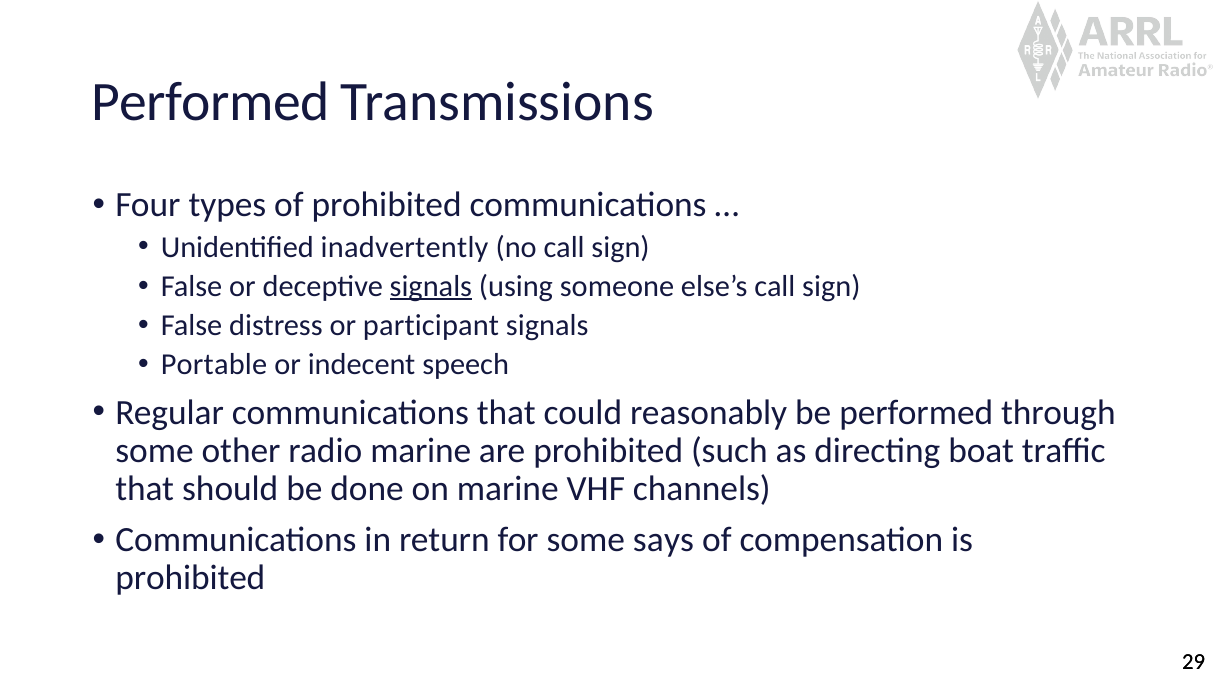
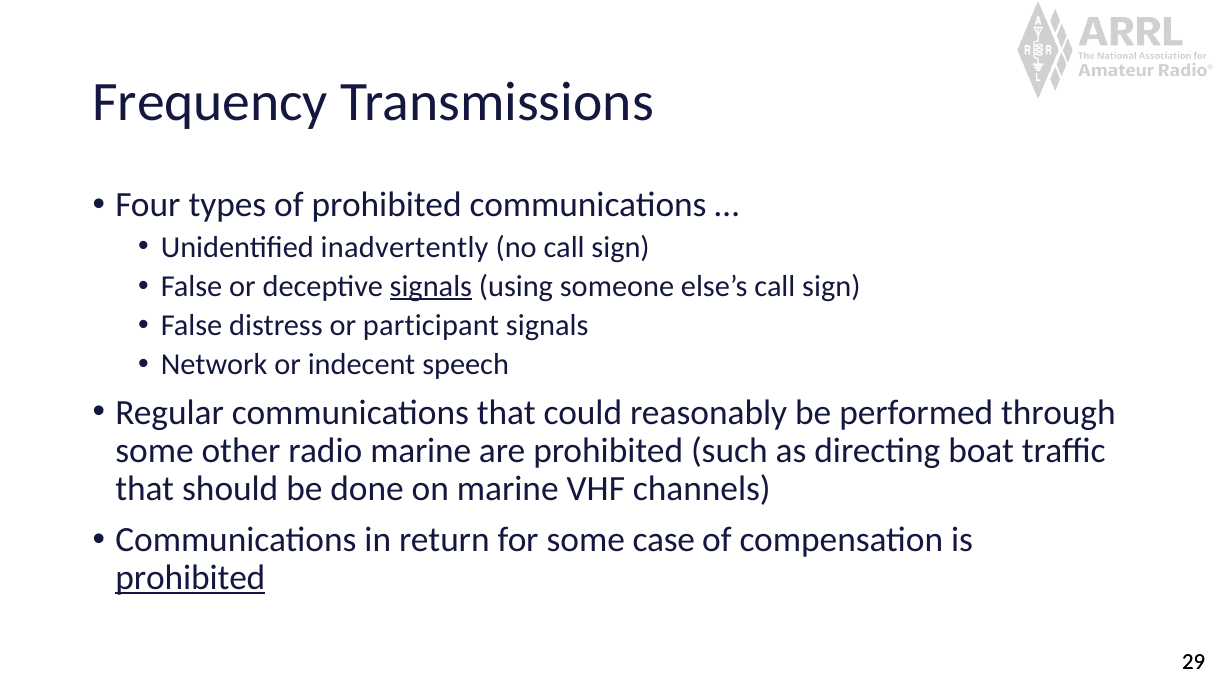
Performed at (211, 102): Performed -> Frequency
Portable: Portable -> Network
says: says -> case
prohibited at (190, 578) underline: none -> present
